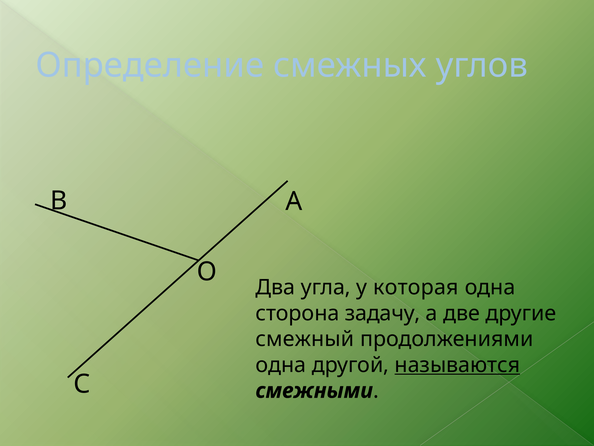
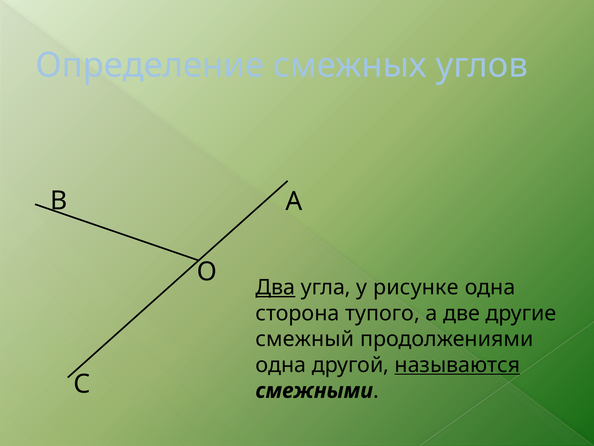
Два underline: none -> present
которая: которая -> рисунке
задачу: задачу -> тупого
